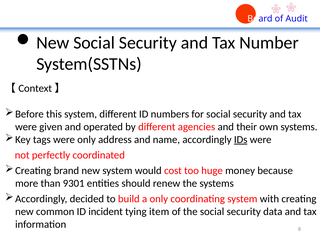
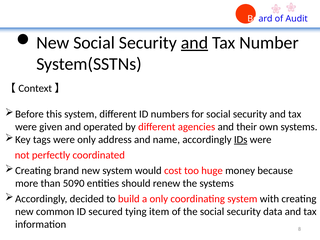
and at (195, 43) underline: none -> present
9301: 9301 -> 5090
incident: incident -> secured
